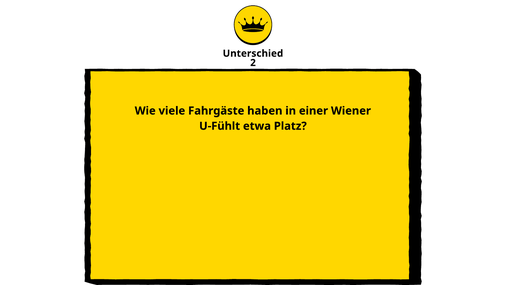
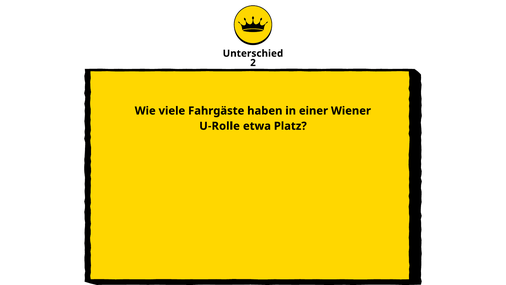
U-Fühlt: U-Fühlt -> U-Rolle
